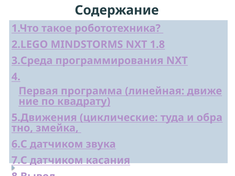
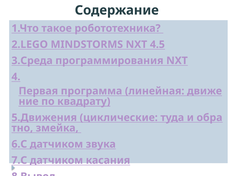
1.8: 1.8 -> 4.5
